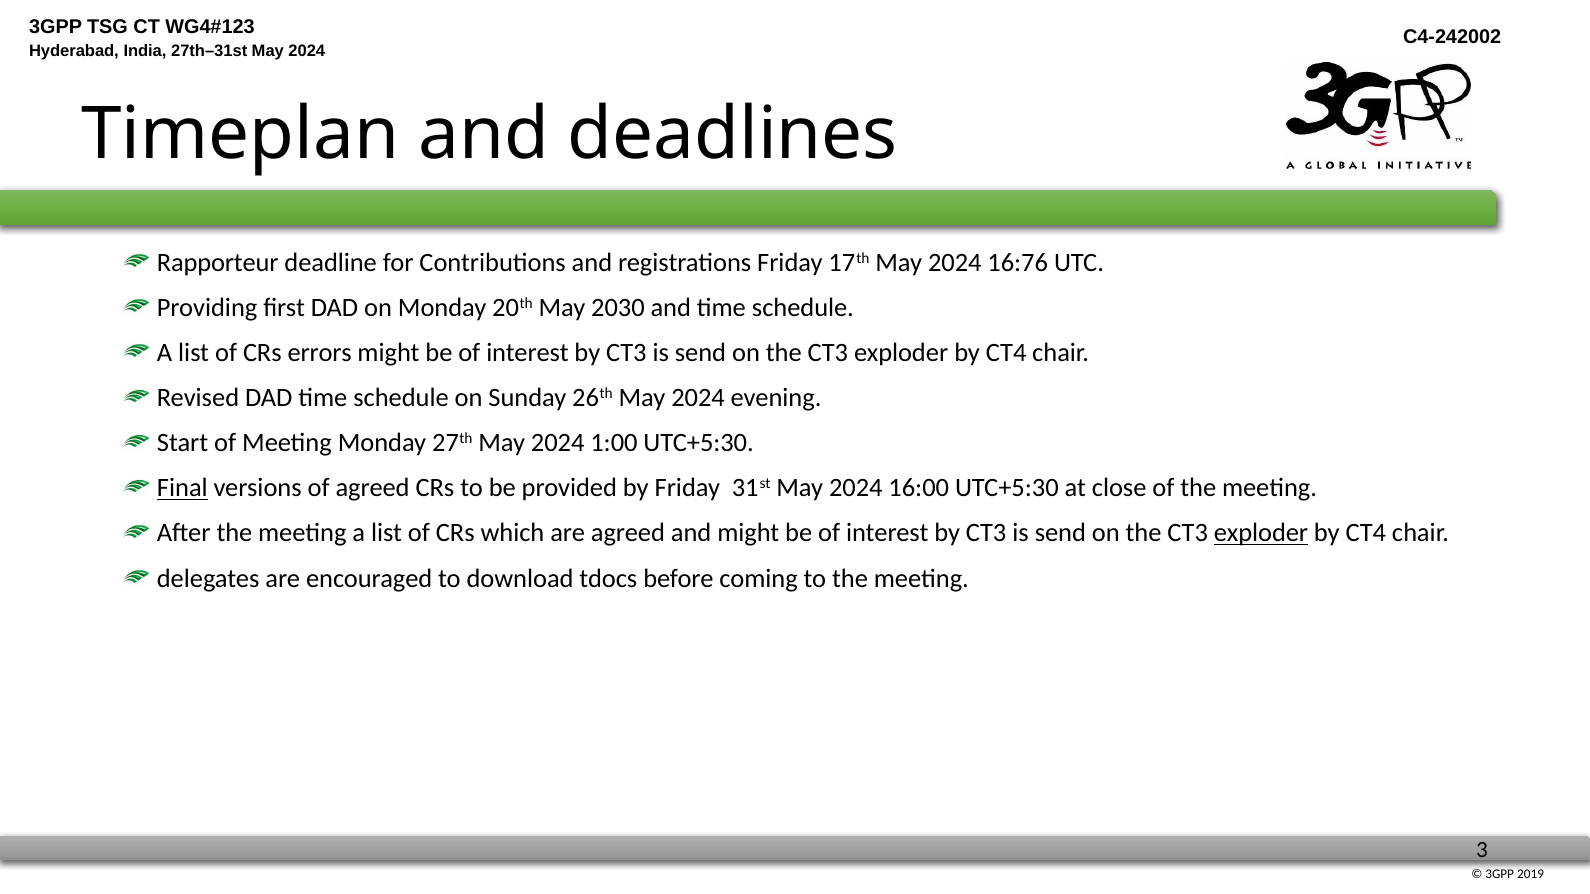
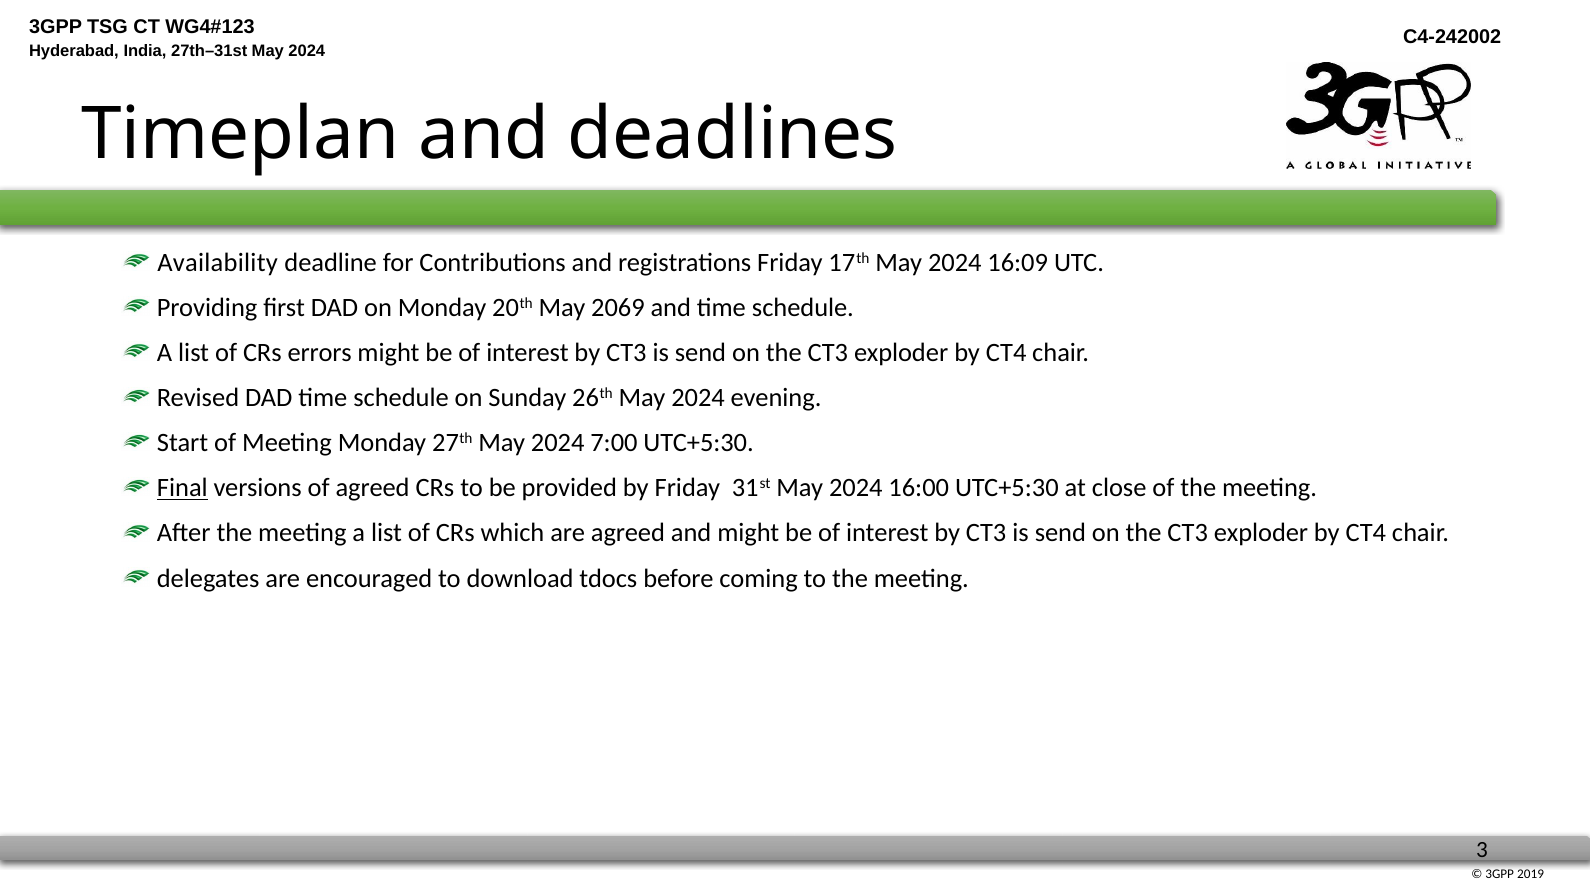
Rapporteur: Rapporteur -> Availability
16:76: 16:76 -> 16:09
2030: 2030 -> 2069
1:00: 1:00 -> 7:00
exploder at (1261, 533) underline: present -> none
